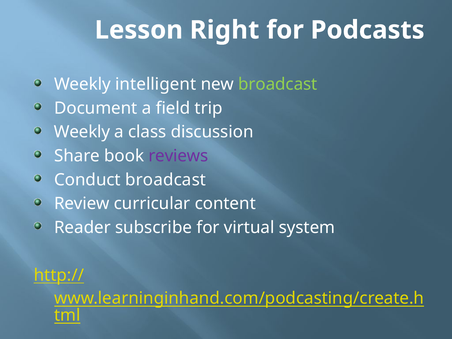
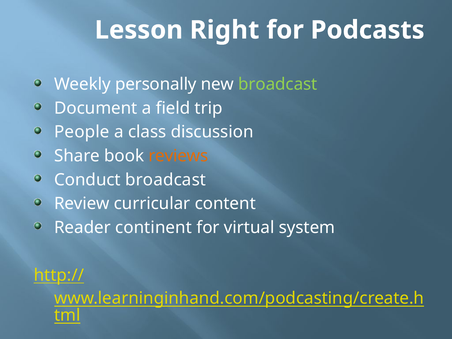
intelligent: intelligent -> personally
Weekly at (82, 132): Weekly -> People
reviews colour: purple -> orange
subscribe: subscribe -> continent
